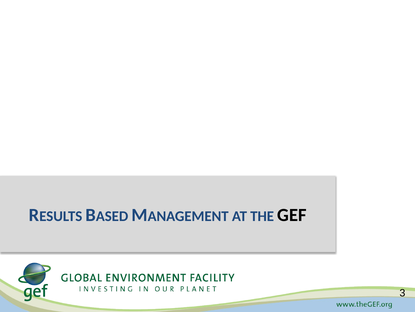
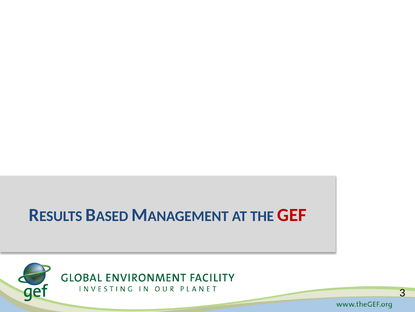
GEF colour: black -> red
